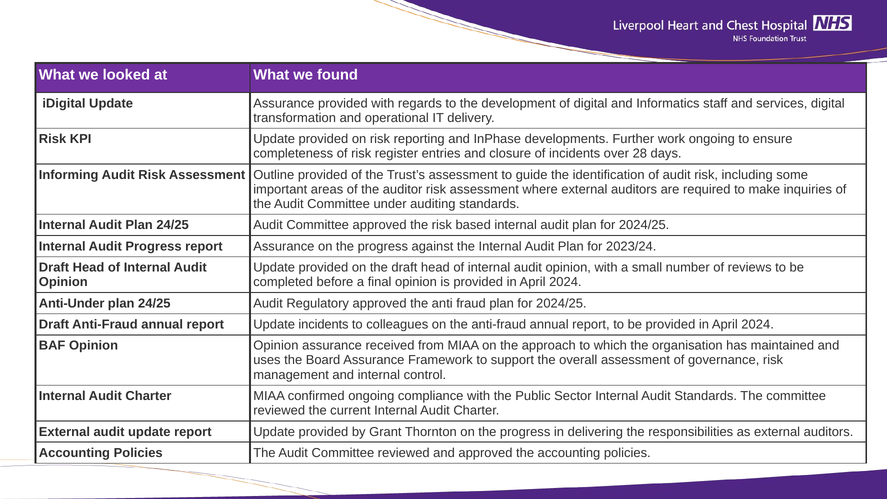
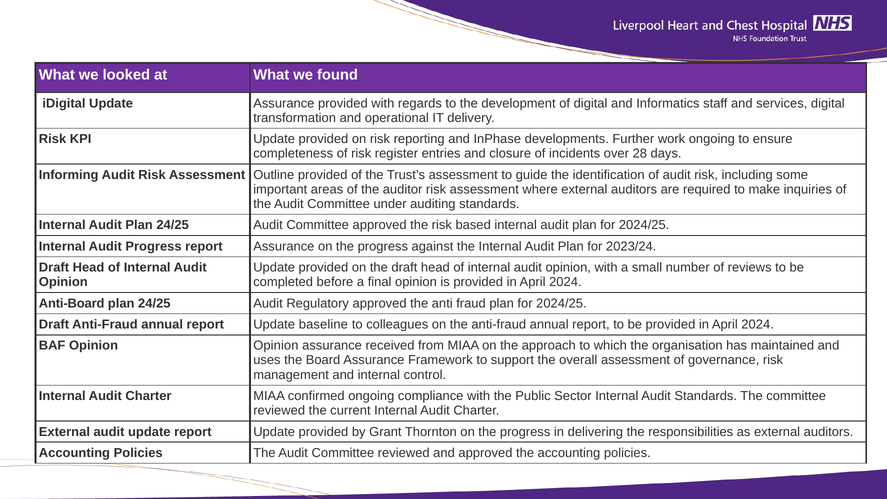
Anti-Under: Anti-Under -> Anti-Board
Update incidents: incidents -> baseline
